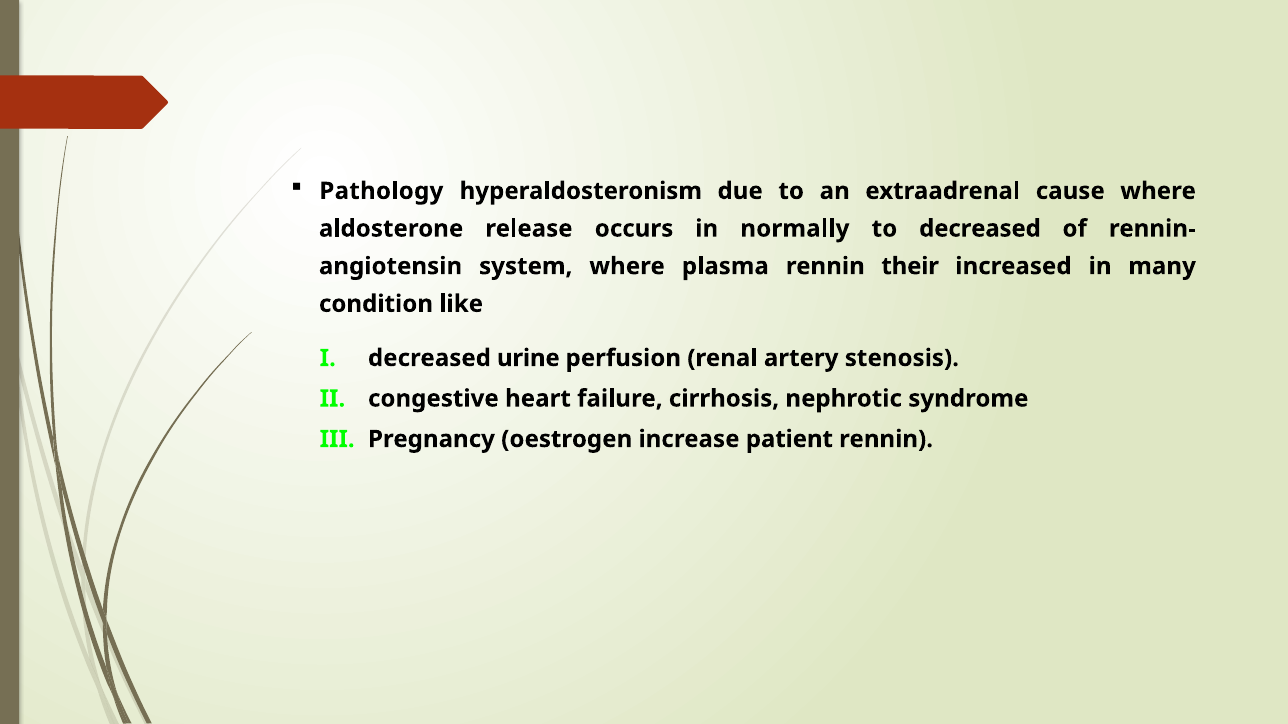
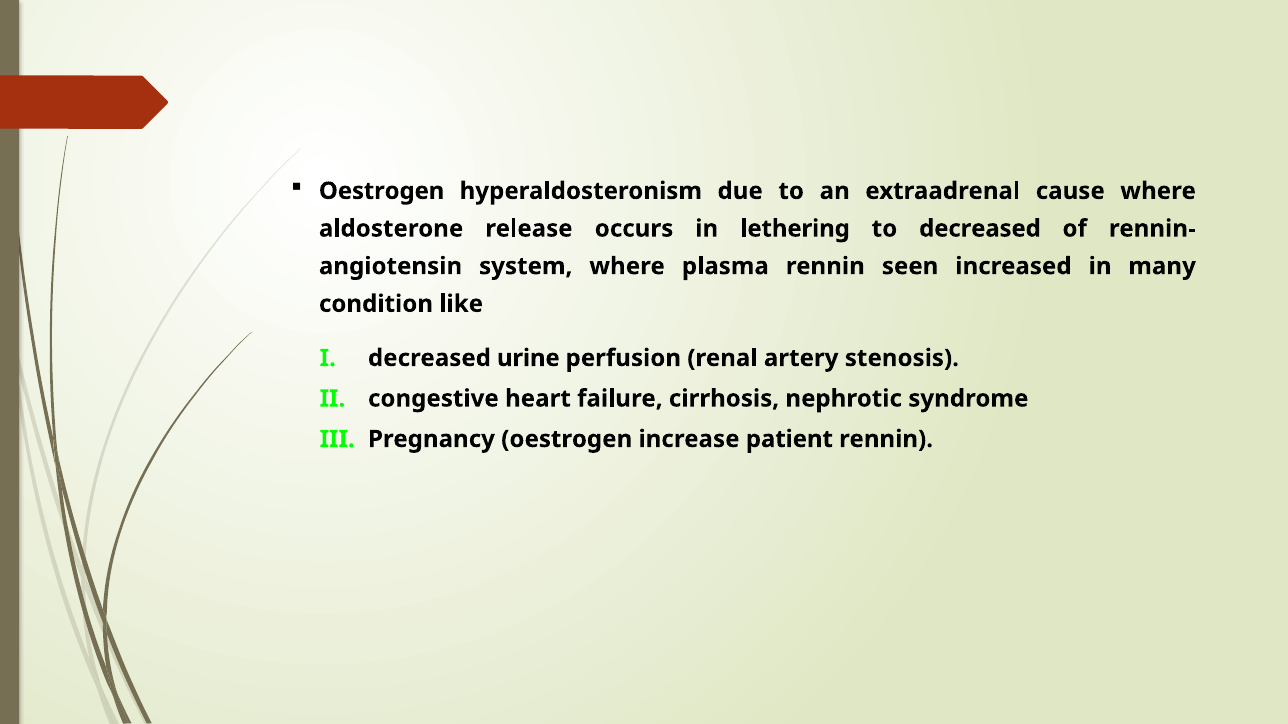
Pathology at (381, 191): Pathology -> Oestrogen
normally: normally -> lethering
their: their -> seen
